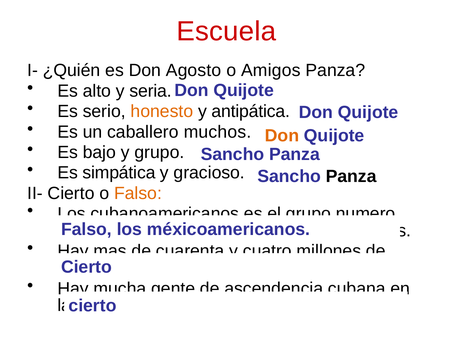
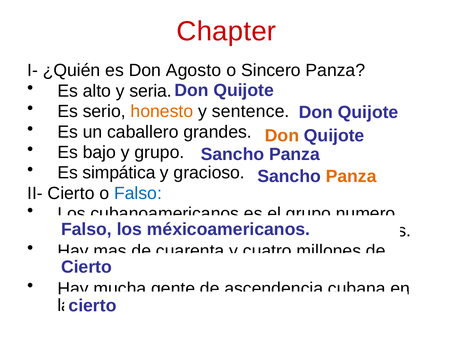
Escuela: Escuela -> Chapter
Amigos: Amigos -> Sincero
antipática: antipática -> sentence
muchos: muchos -> grandes
Panza at (351, 176) colour: black -> orange
Falso at (138, 193) colour: orange -> blue
